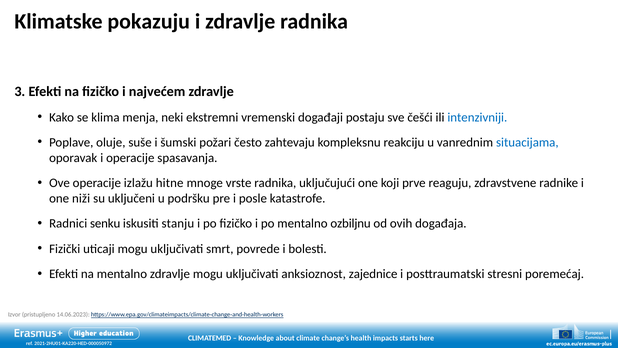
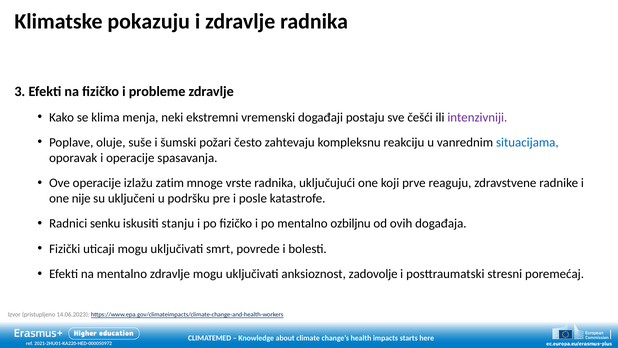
najvećem: najvećem -> probleme
intenzivniji colour: blue -> purple
hitne: hitne -> zatim
niži: niži -> nije
zajednice: zajednice -> zadovolje
